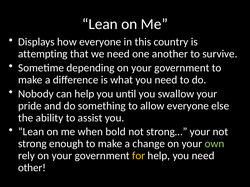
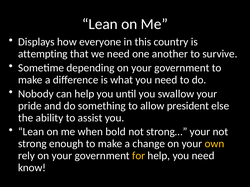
allow everyone: everyone -> president
own colour: light green -> yellow
other: other -> know
